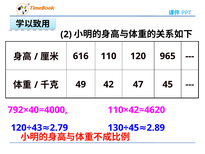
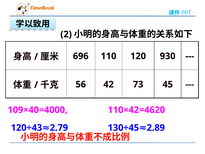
616: 616 -> 696
965: 965 -> 930
49: 49 -> 56
47: 47 -> 73
792×40=4000: 792×40=4000 -> 109×40=4000
